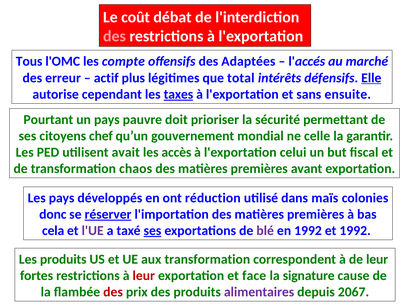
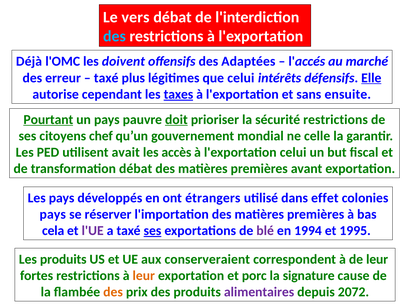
coût: coût -> vers
des at (114, 36) colour: pink -> light blue
Tous: Tous -> Déjà
compte: compte -> doivent
actif at (106, 78): actif -> taxé
que total: total -> celui
Pourtant underline: none -> present
doit underline: none -> present
sécurité permettant: permettant -> restrictions
transformation chaos: chaos -> débat
réduction: réduction -> étrangers
maïs: maïs -> effet
donc at (53, 214): donc -> pays
réserver underline: present -> none
en 1992: 1992 -> 1994
et 1992: 1992 -> 1995
aux transformation: transformation -> conserveraient
leur at (144, 275) colour: red -> orange
face: face -> porc
des at (113, 292) colour: red -> orange
2067: 2067 -> 2072
